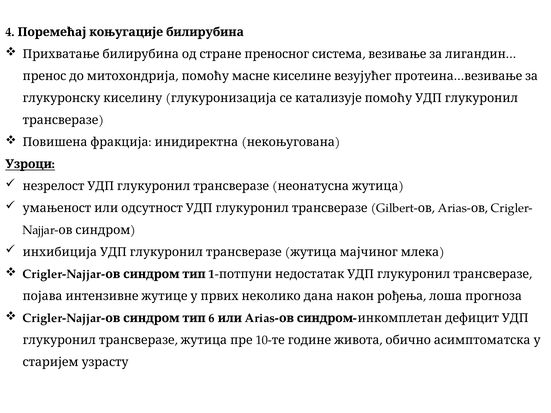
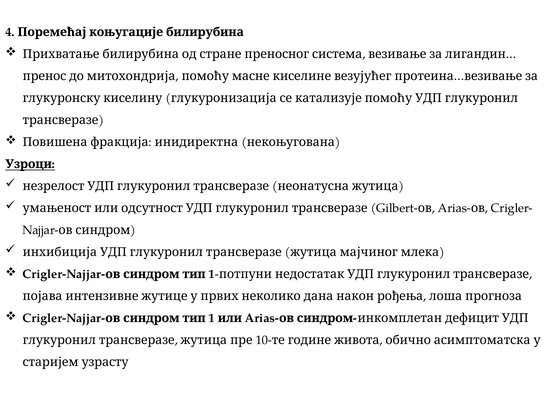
6 at (212, 318): 6 -> 1
